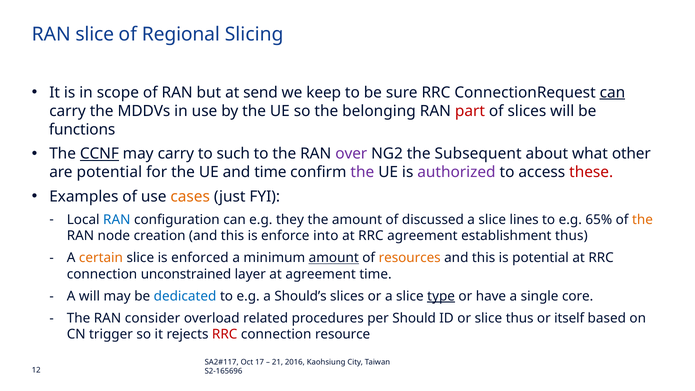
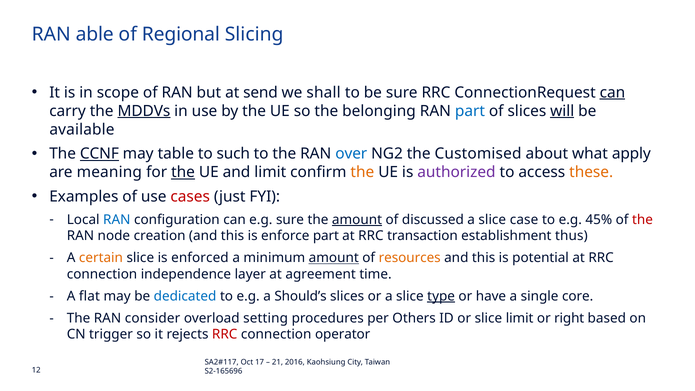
RAN slice: slice -> able
keep: keep -> shall
MDDVs underline: none -> present
part at (470, 111) colour: red -> blue
will at (562, 111) underline: none -> present
functions: functions -> available
may carry: carry -> table
over colour: purple -> blue
Subsequent: Subsequent -> Customised
other: other -> apply
are potential: potential -> meaning
the at (183, 172) underline: none -> present
and time: time -> limit
the at (362, 172) colour: purple -> orange
these colour: red -> orange
cases colour: orange -> red
e.g they: they -> sure
amount at (357, 220) underline: none -> present
lines: lines -> case
65%: 65% -> 45%
the at (642, 220) colour: orange -> red
enforce into: into -> part
RRC agreement: agreement -> transaction
unconstrained: unconstrained -> independence
A will: will -> flat
related: related -> setting
Should: Should -> Others
slice thus: thus -> limit
itself: itself -> right
resource: resource -> operator
